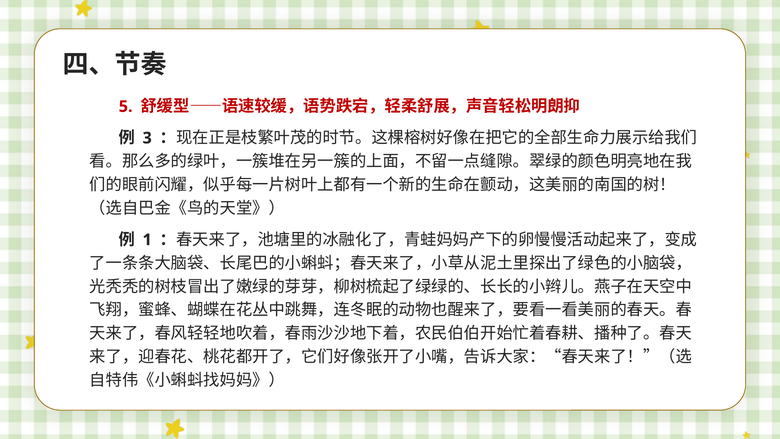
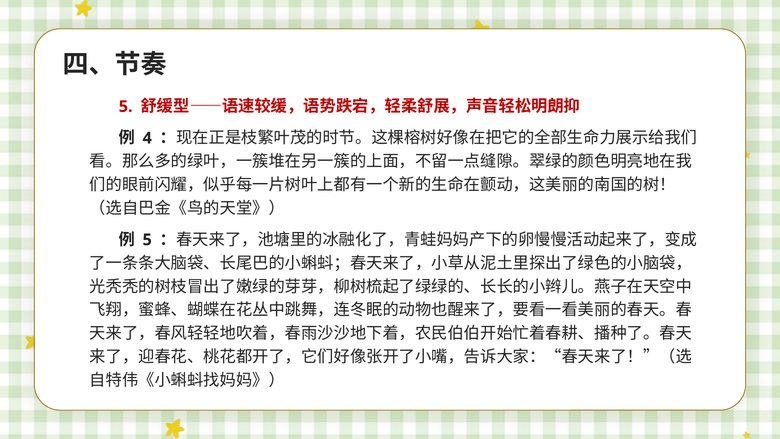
3: 3 -> 4
1 at (147, 240): 1 -> 5
